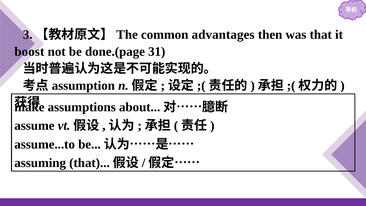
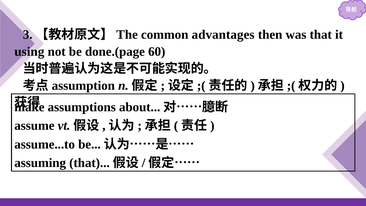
boost: boost -> using
31: 31 -> 60
